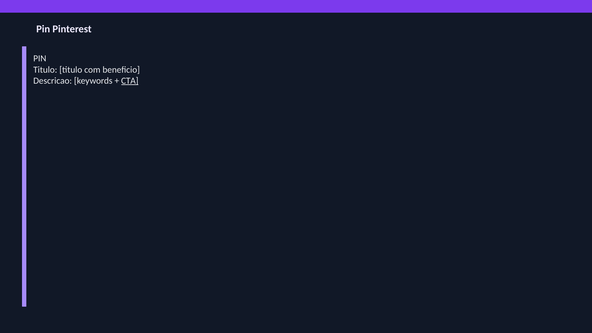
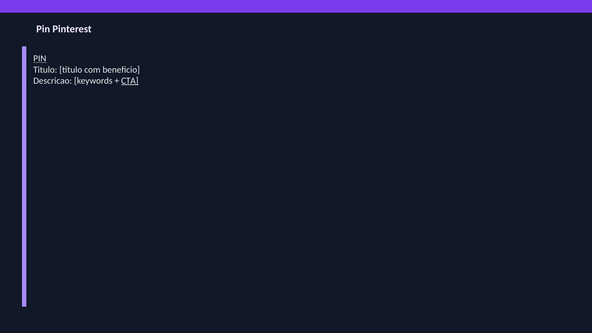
PIN at (40, 59) underline: none -> present
